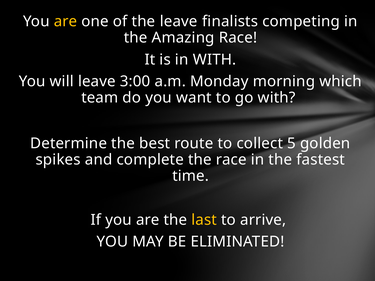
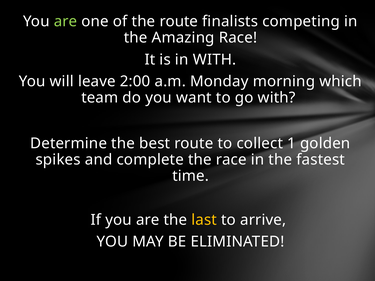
are at (65, 21) colour: yellow -> light green
the leave: leave -> route
3:00: 3:00 -> 2:00
5: 5 -> 1
